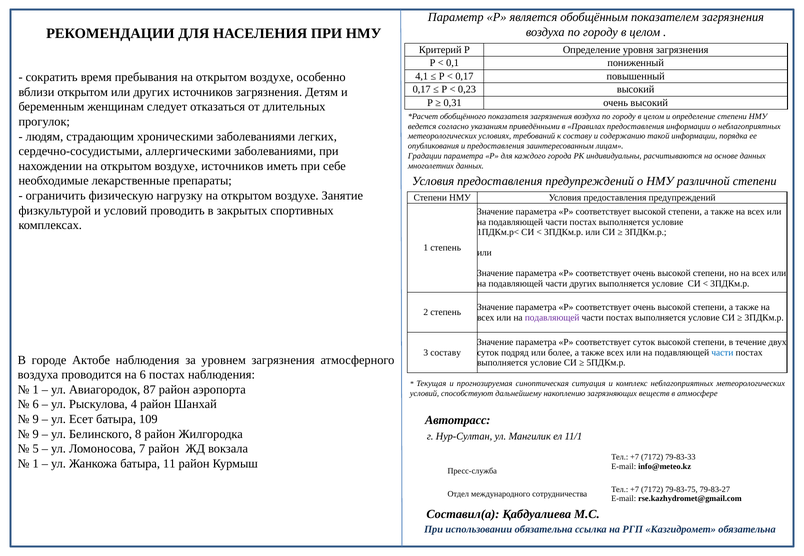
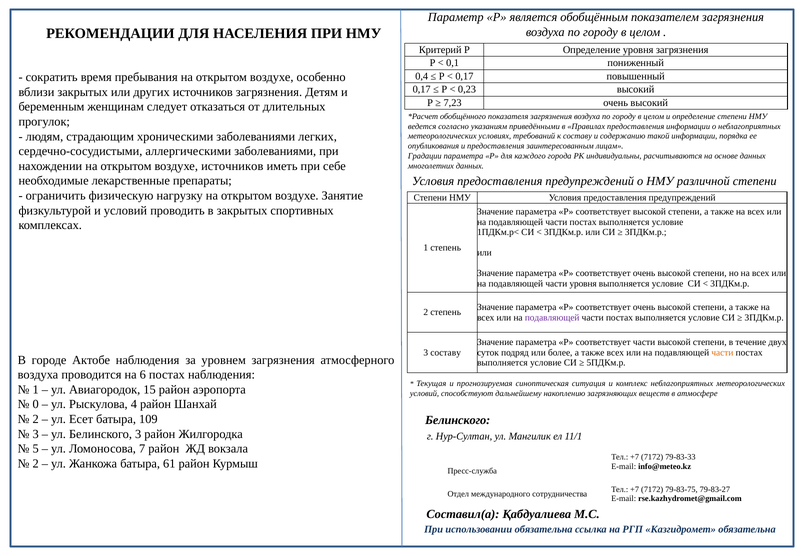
4,1: 4,1 -> 0,4
вблизи открытом: открытом -> закрытых
0,31: 0,31 -> 7,23
части других: других -> уровня
соответствует суток: суток -> части
части at (722, 353) colour: blue -> orange
87: 87 -> 15
6 at (36, 405): 6 -> 0
9 at (36, 420): 9 -> 2
Автотрасс at (458, 421): Автотрасс -> Белинского
9 at (36, 435): 9 -> 3
Белинского 8: 8 -> 3
1 at (36, 464): 1 -> 2
11: 11 -> 61
